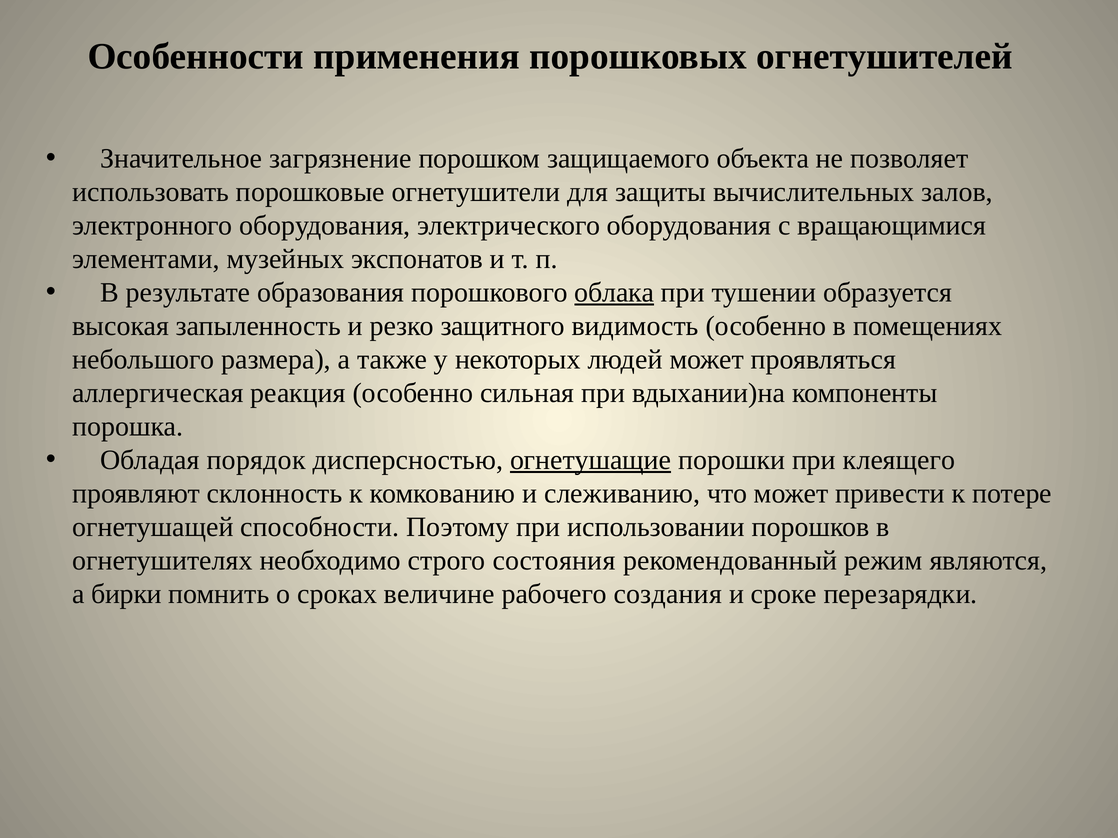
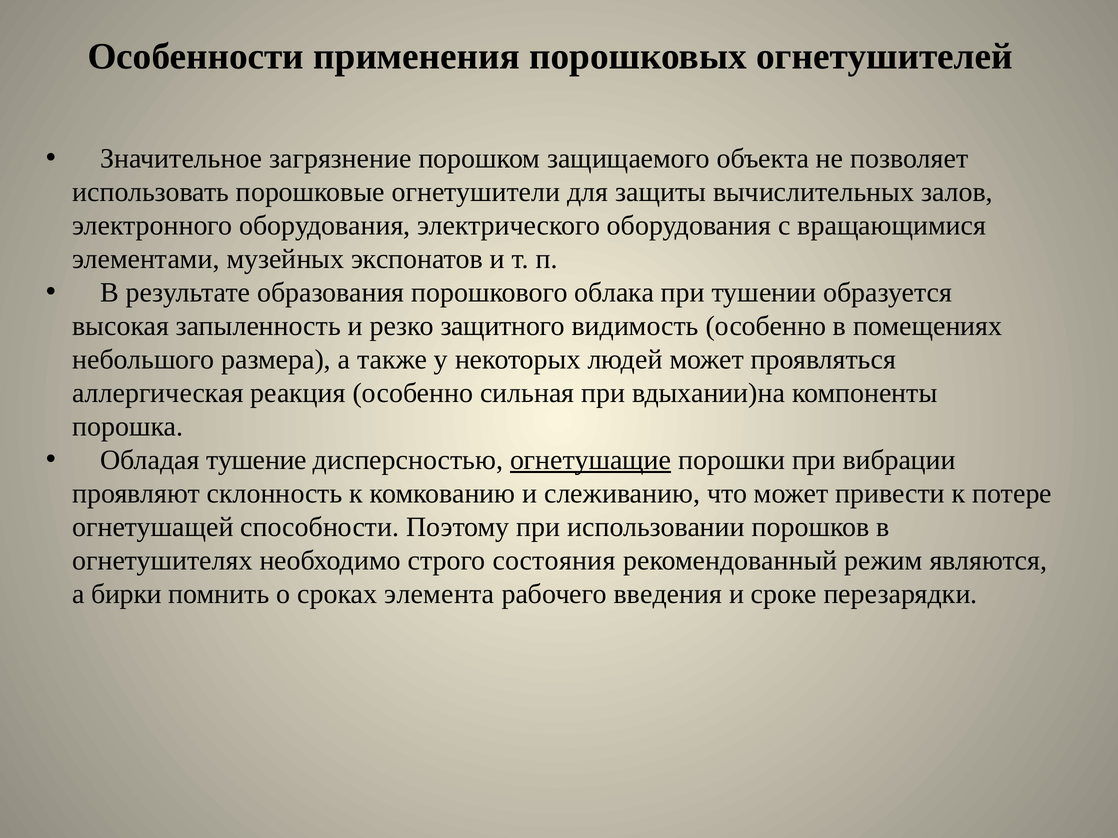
облака underline: present -> none
порядок: порядок -> тушение
клеящего: клеящего -> вибрации
величине: величине -> элемента
создания: создания -> введения
